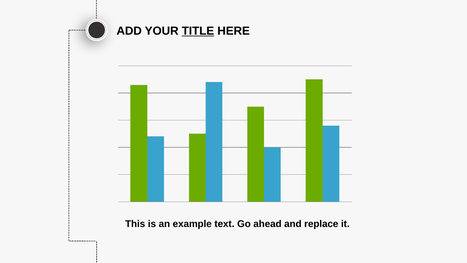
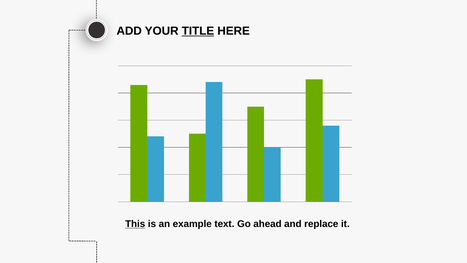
This underline: none -> present
